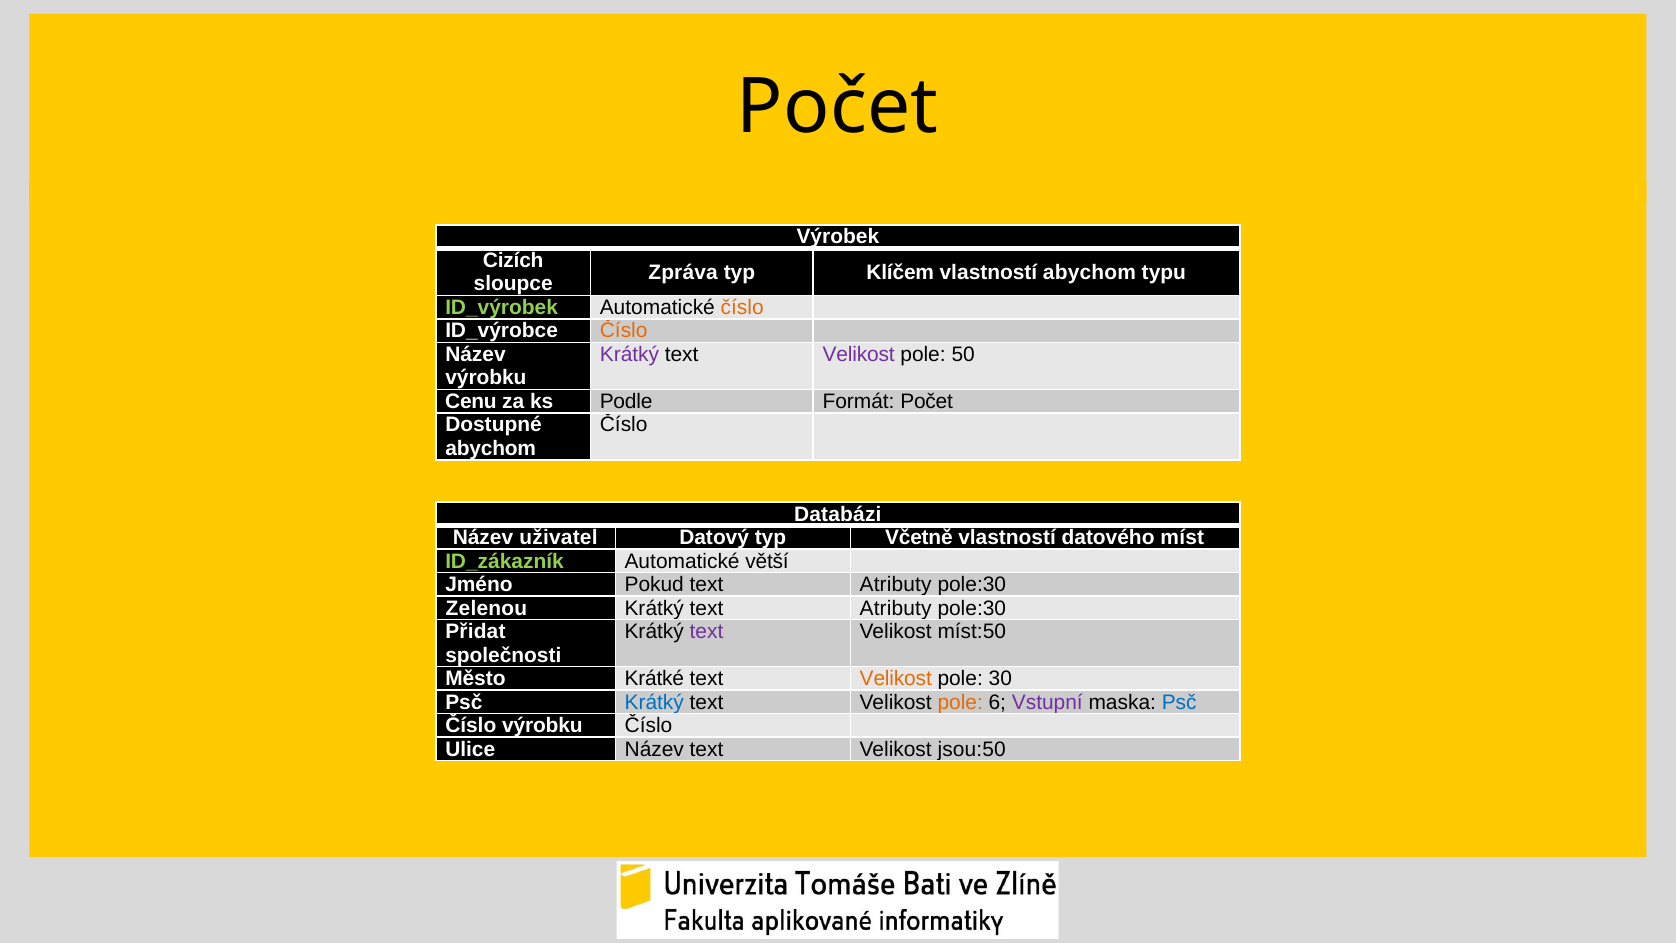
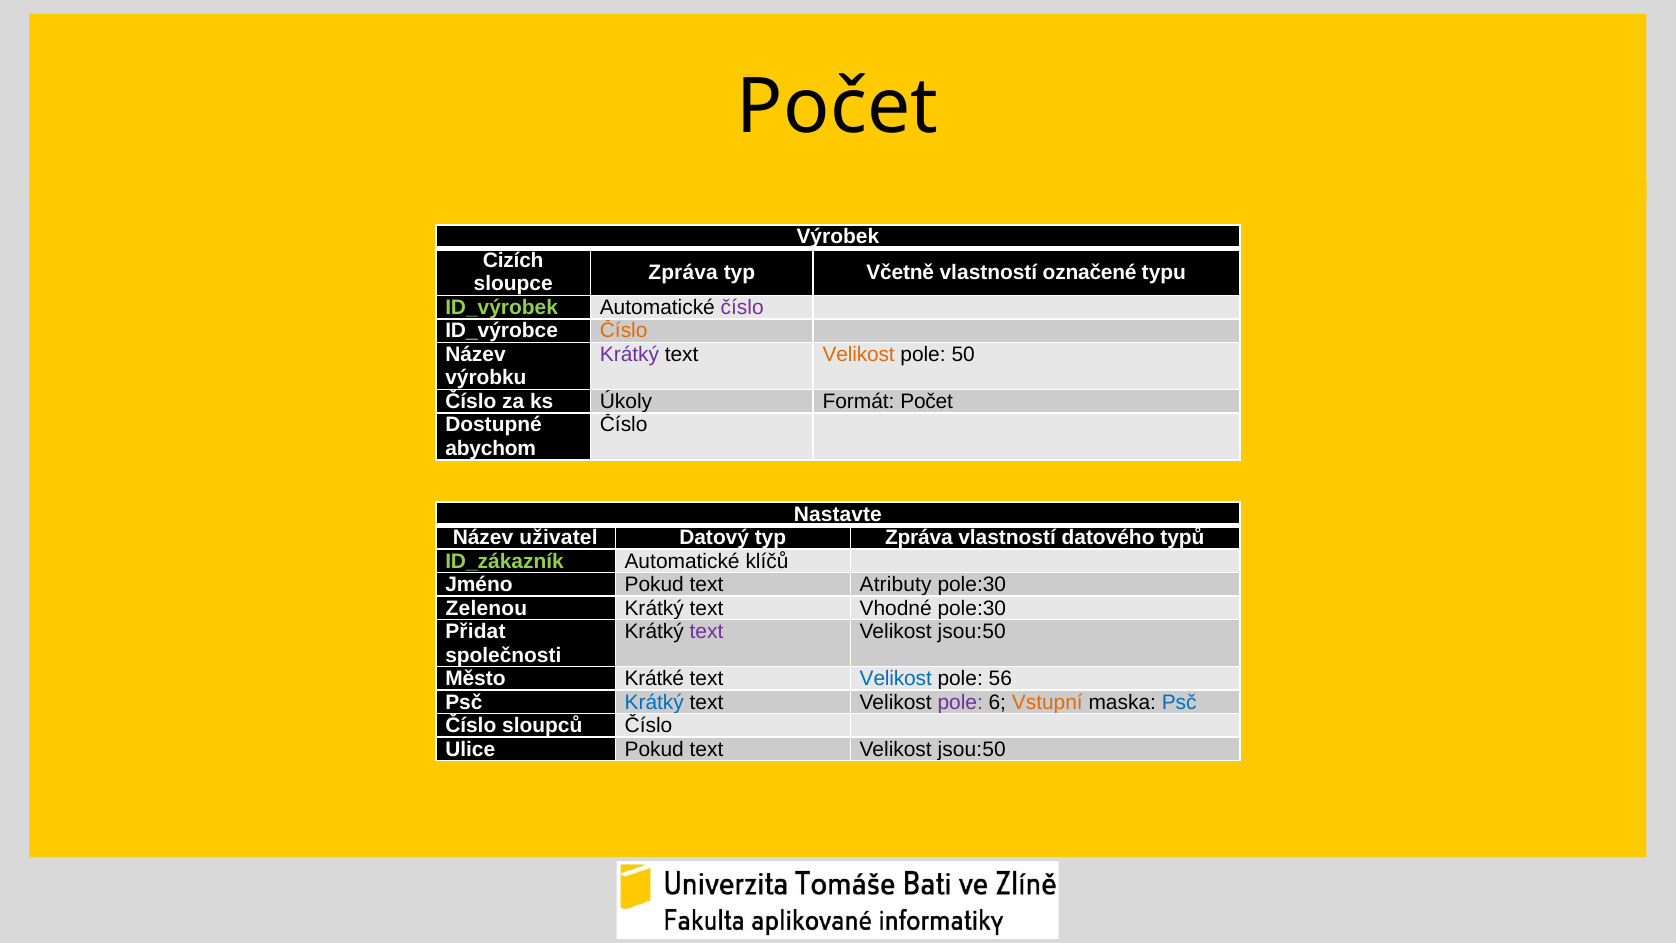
Klíčem: Klíčem -> Včetně
vlastností abychom: abychom -> označené
číslo at (742, 307) colour: orange -> purple
Velikost at (859, 354) colour: purple -> orange
Cenu at (471, 401): Cenu -> Číslo
Podle: Podle -> Úkoly
Databázi: Databázi -> Nastavte
typ Včetně: Včetně -> Zpráva
míst: míst -> typů
větší: větší -> klíčů
Krátký text Atributy: Atributy -> Vhodné
míst:50 at (972, 632): míst:50 -> jsou:50
Velikost at (896, 679) colour: orange -> blue
30: 30 -> 56
pole at (960, 702) colour: orange -> purple
Vstupní colour: purple -> orange
Číslo výrobku: výrobku -> sloupců
Ulice Název: Název -> Pokud
